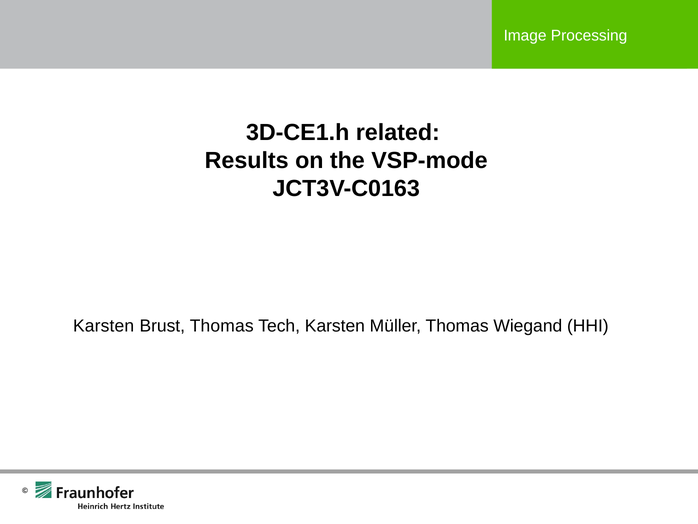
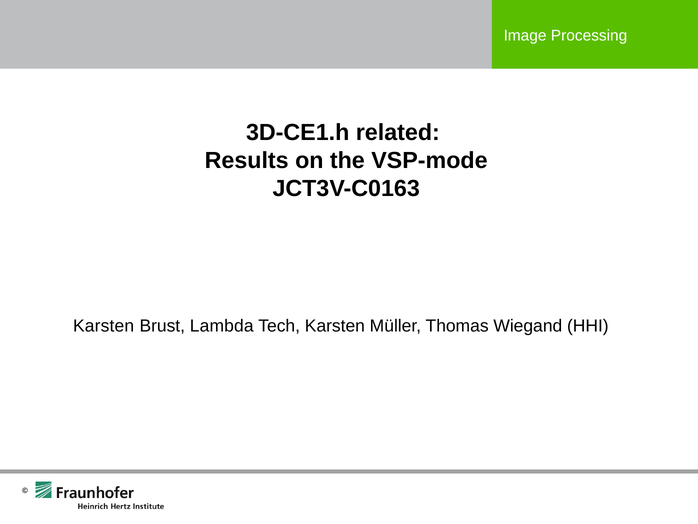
Brust Thomas: Thomas -> Lambda
